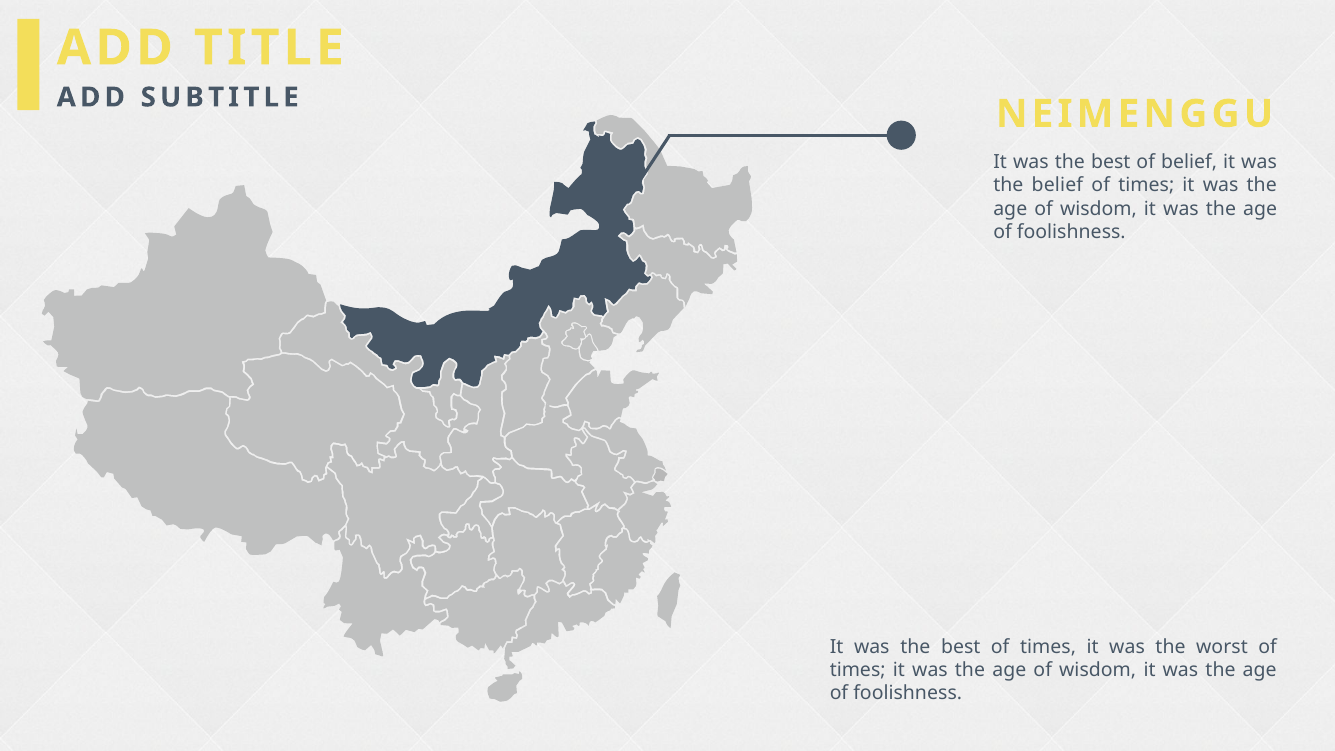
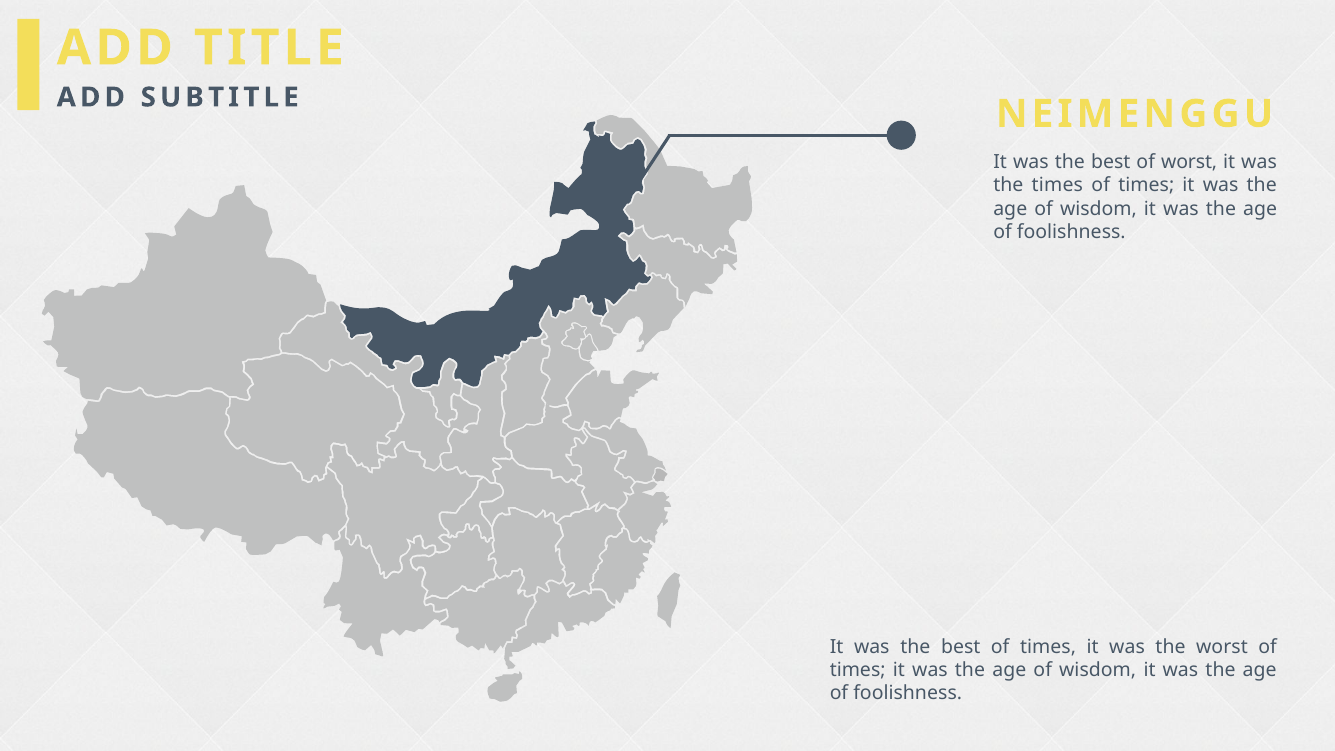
of belief: belief -> worst
the belief: belief -> times
